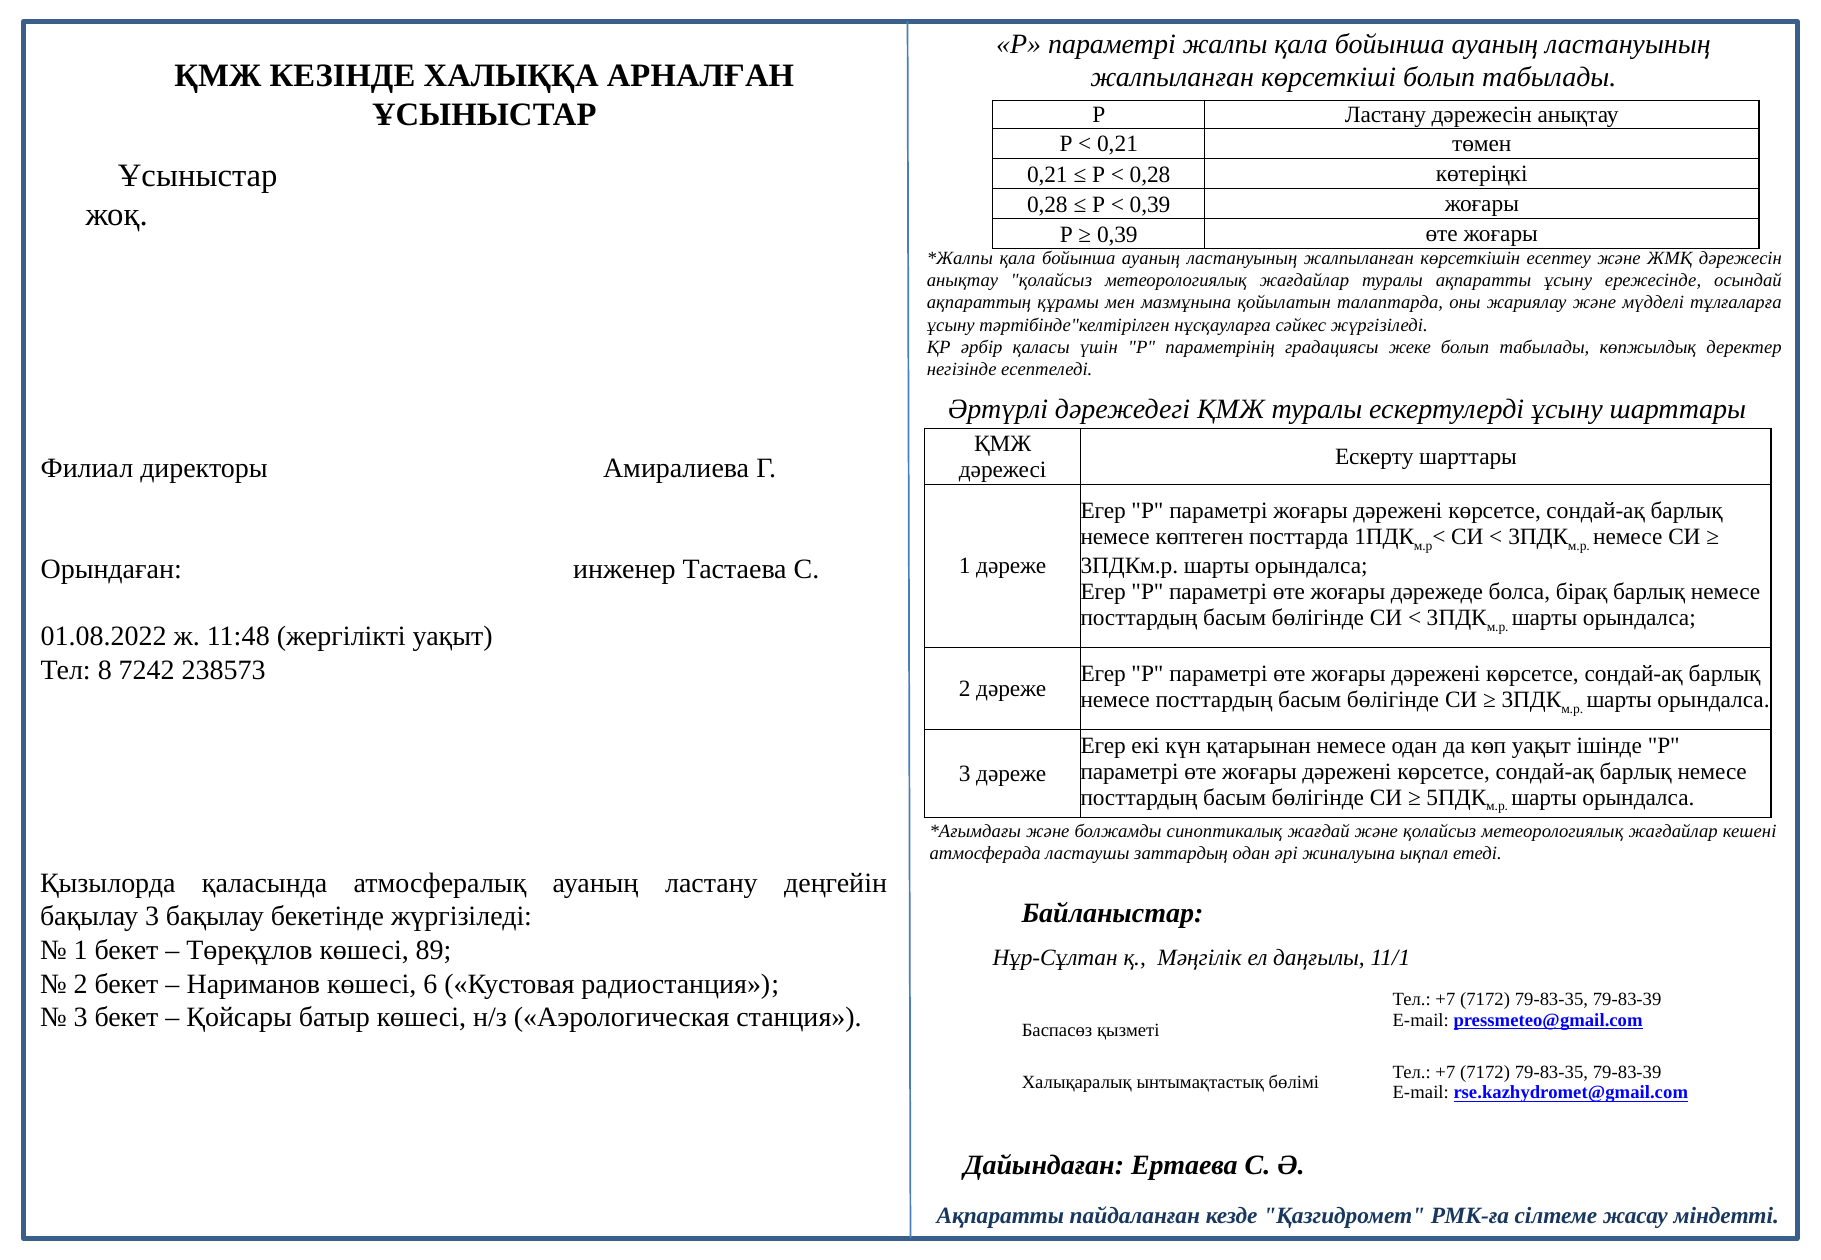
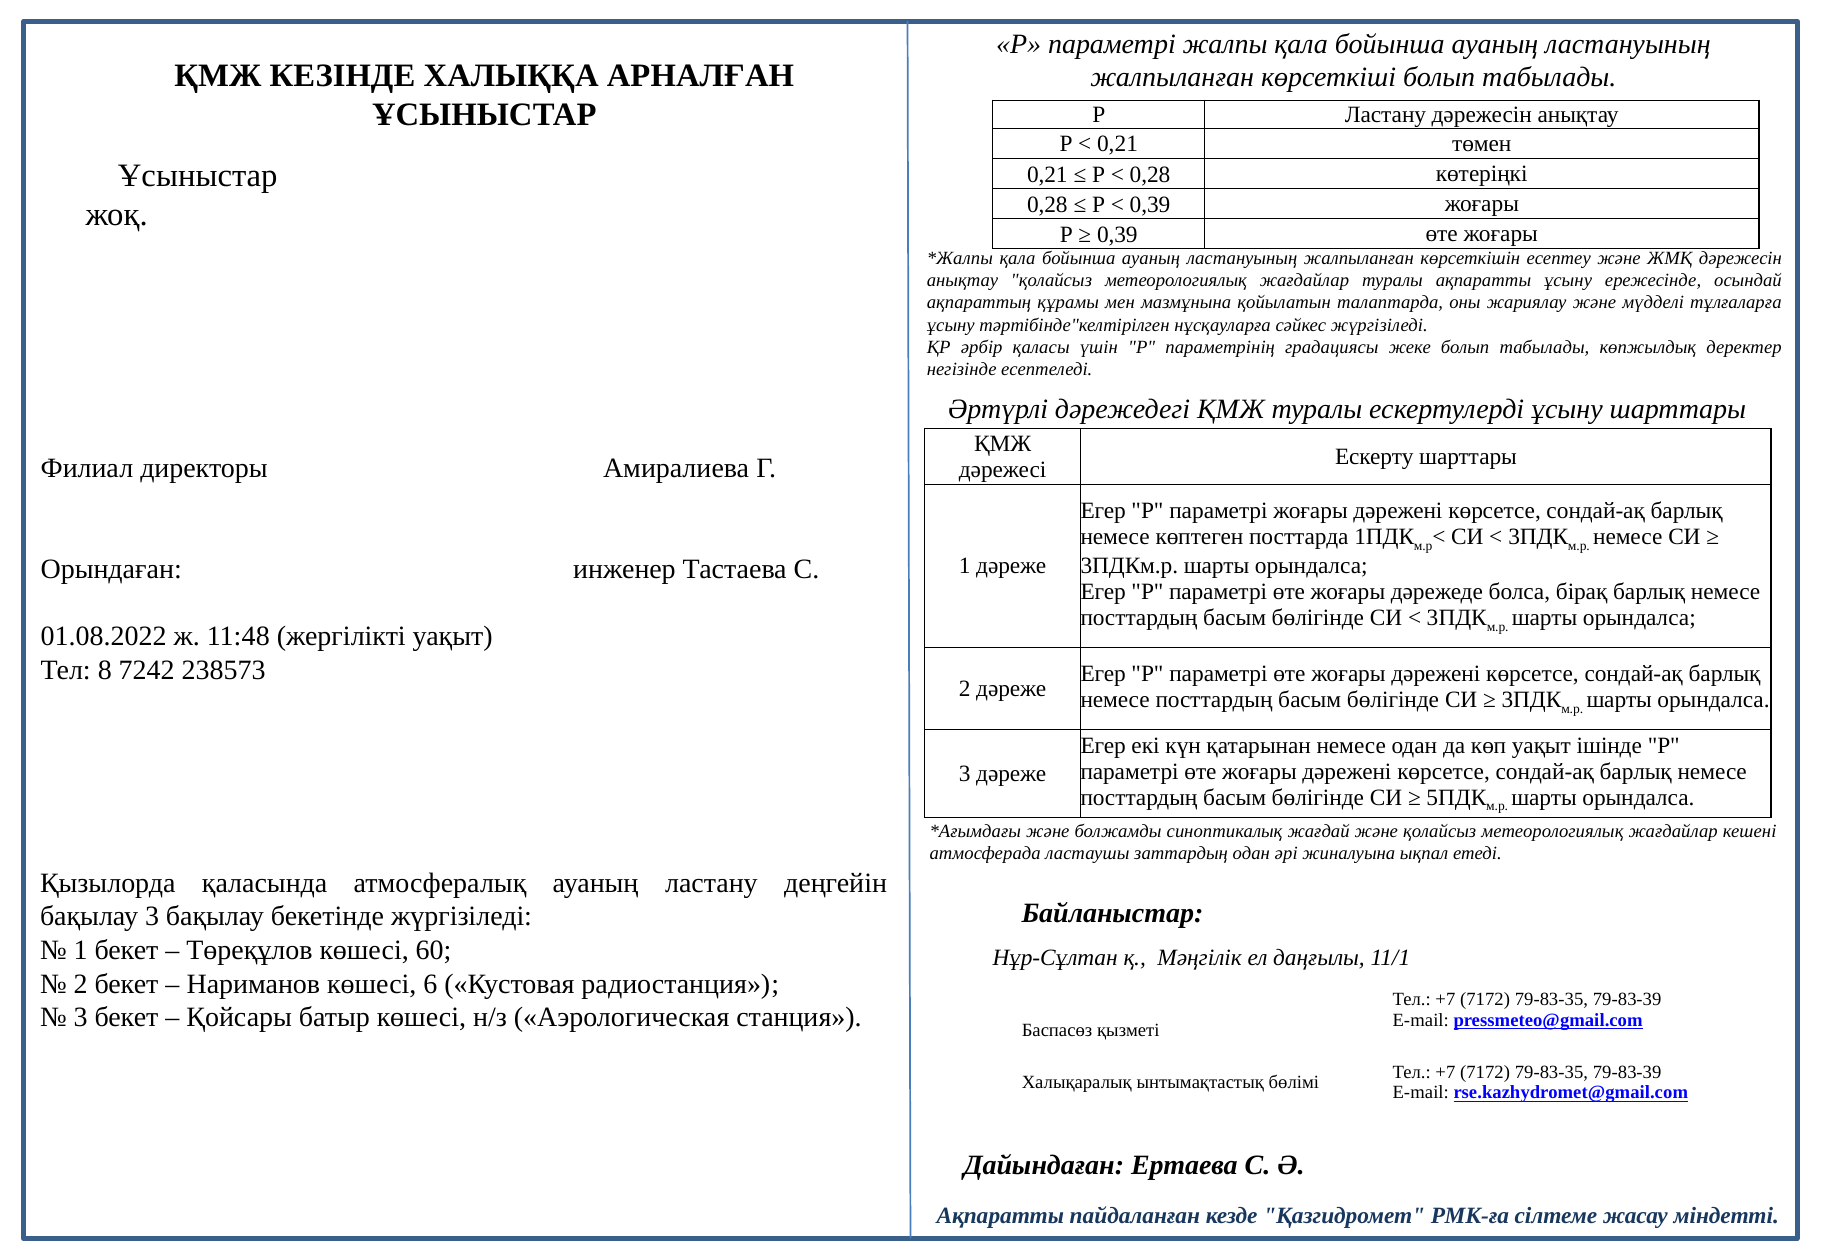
89: 89 -> 60
